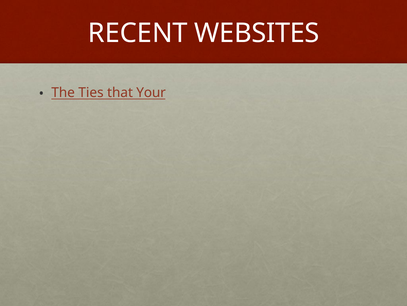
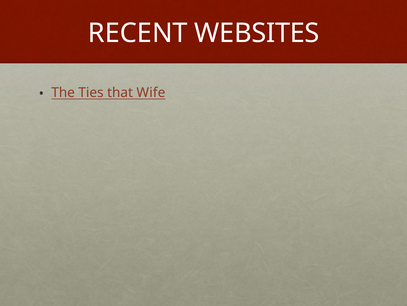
Your: Your -> Wife
